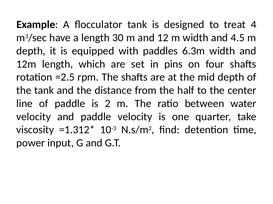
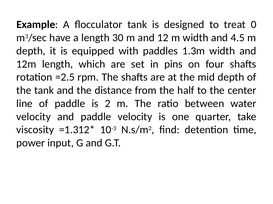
4: 4 -> 0
6.3m: 6.3m -> 1.3m
